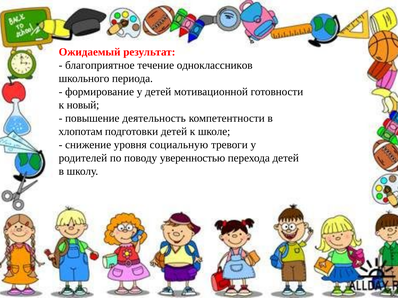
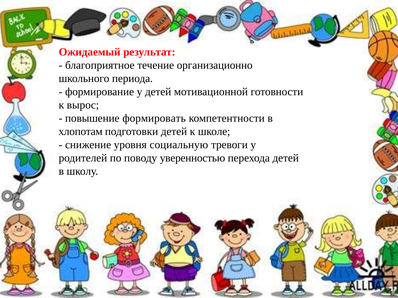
одноклассников: одноклассников -> организационно
новый: новый -> вырос
деятельность: деятельность -> формировать
